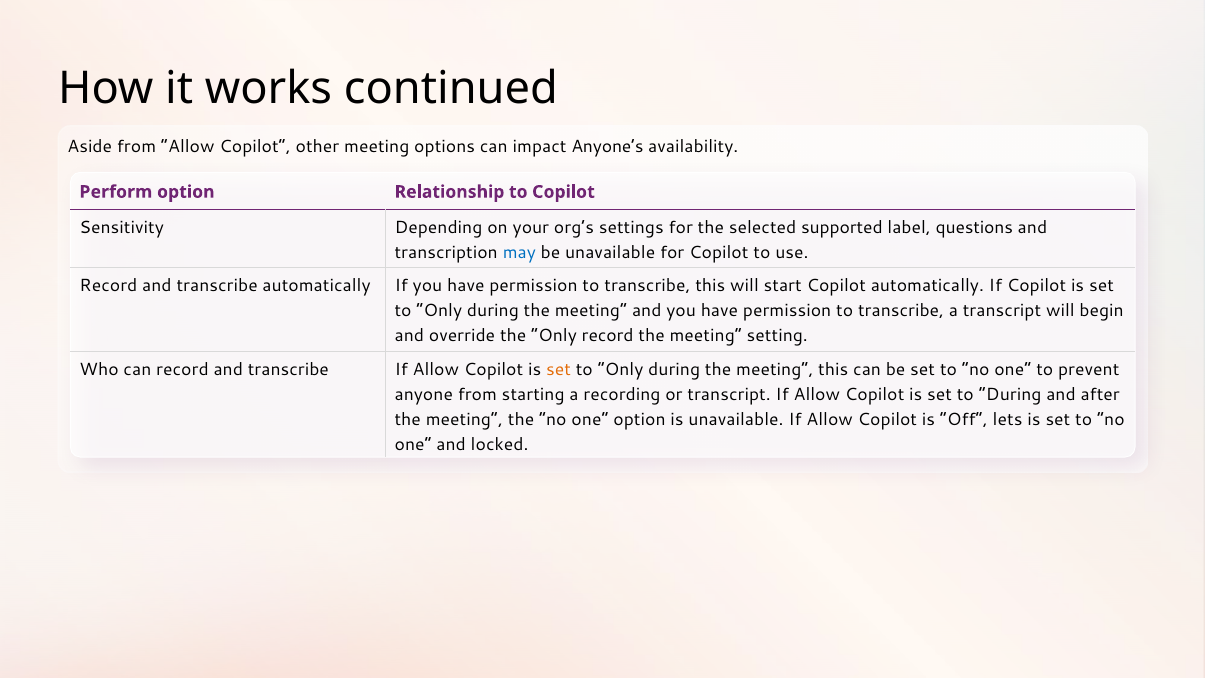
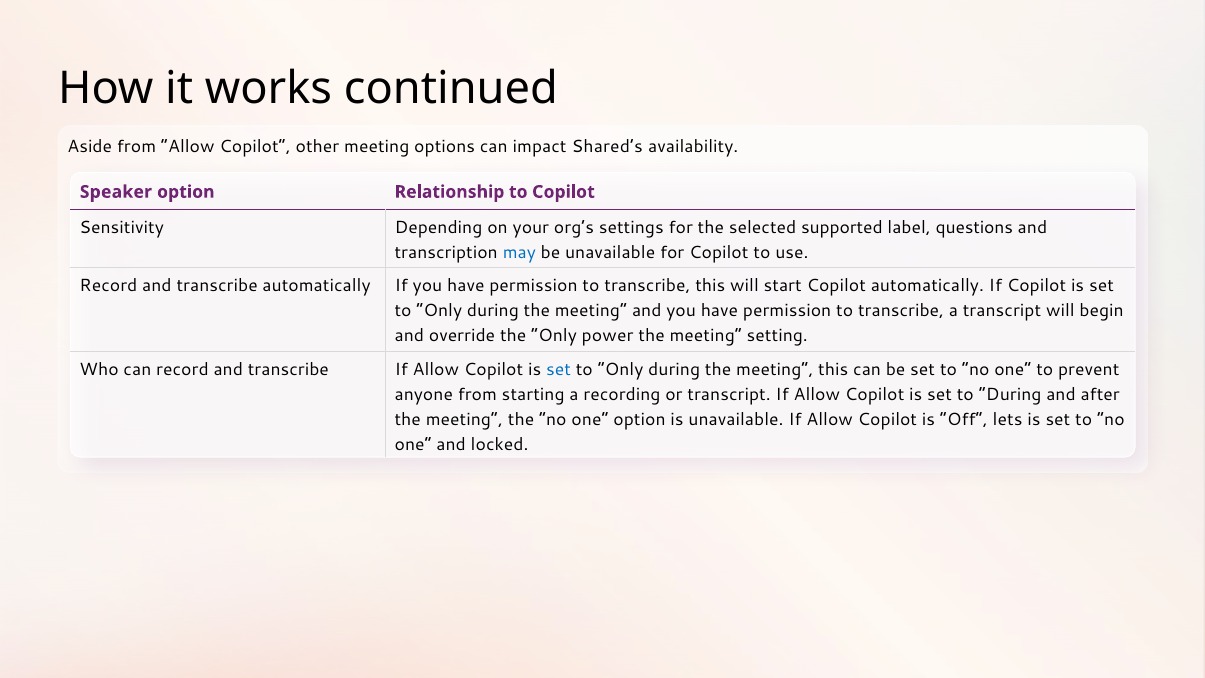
Anyone’s: Anyone’s -> Shared’s
Perform: Perform -> Speaker
Only record: record -> power
set at (559, 370) colour: orange -> blue
